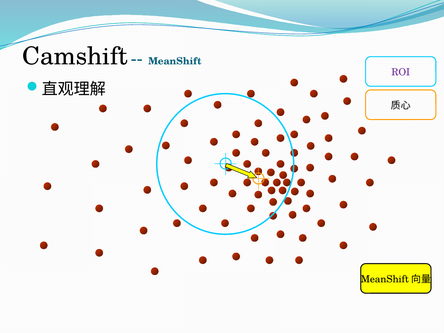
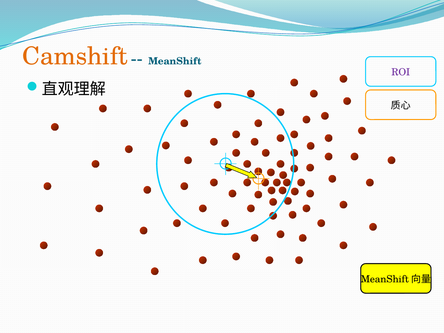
Camshift colour: black -> orange
